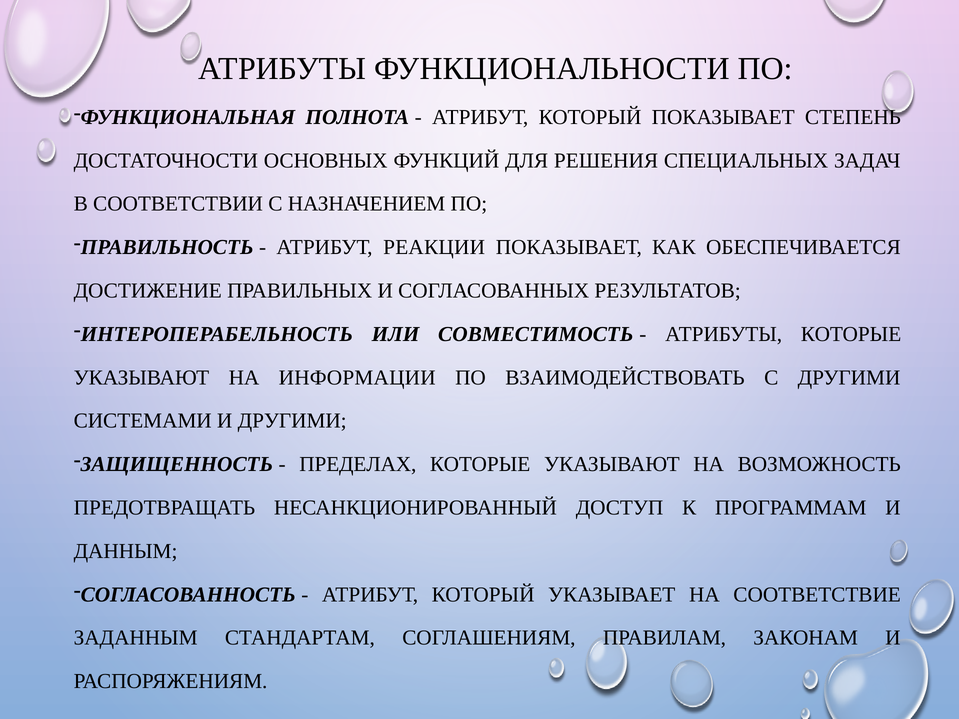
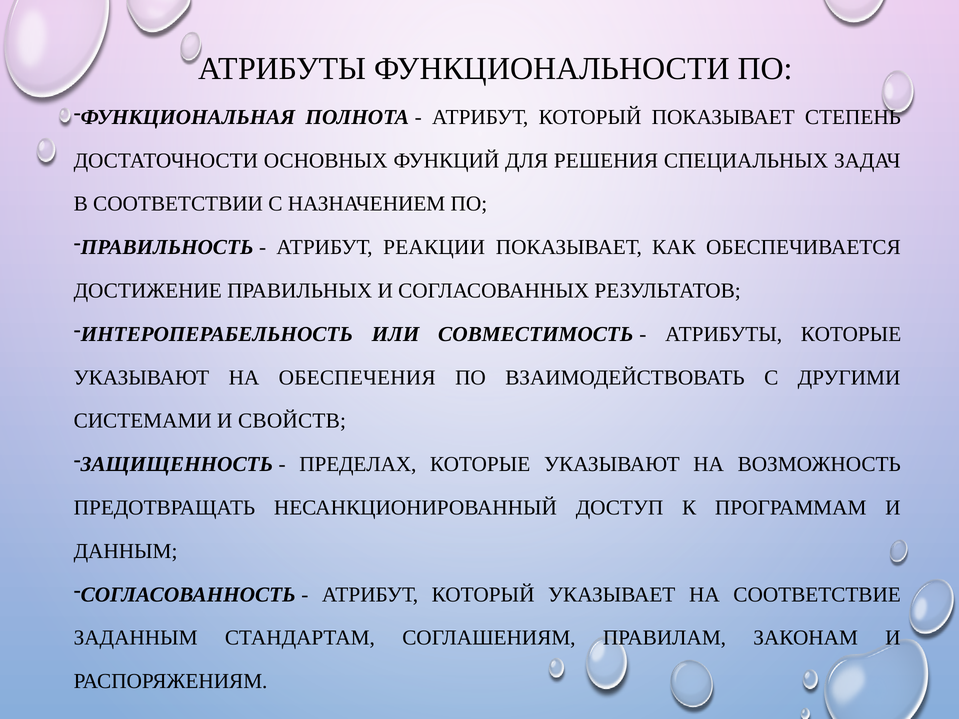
ИНФОРМАЦИИ: ИНФОРМАЦИИ -> ОБЕСПЕЧЕНИЯ
И ДРУГИМИ: ДРУГИМИ -> СВОЙСТВ
